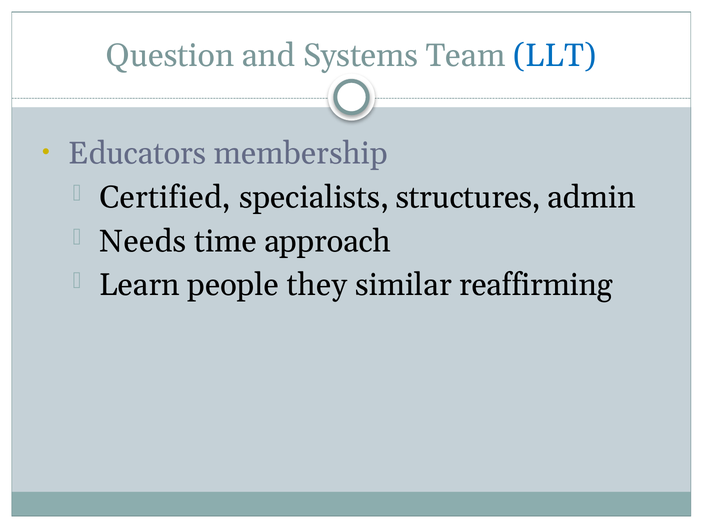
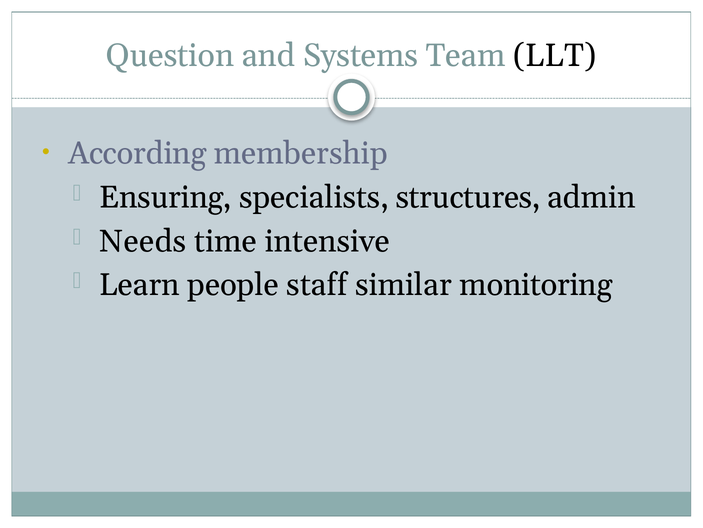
LLT colour: blue -> black
Educators: Educators -> According
Certified: Certified -> Ensuring
approach: approach -> intensive
they: they -> staff
reaffirming: reaffirming -> monitoring
